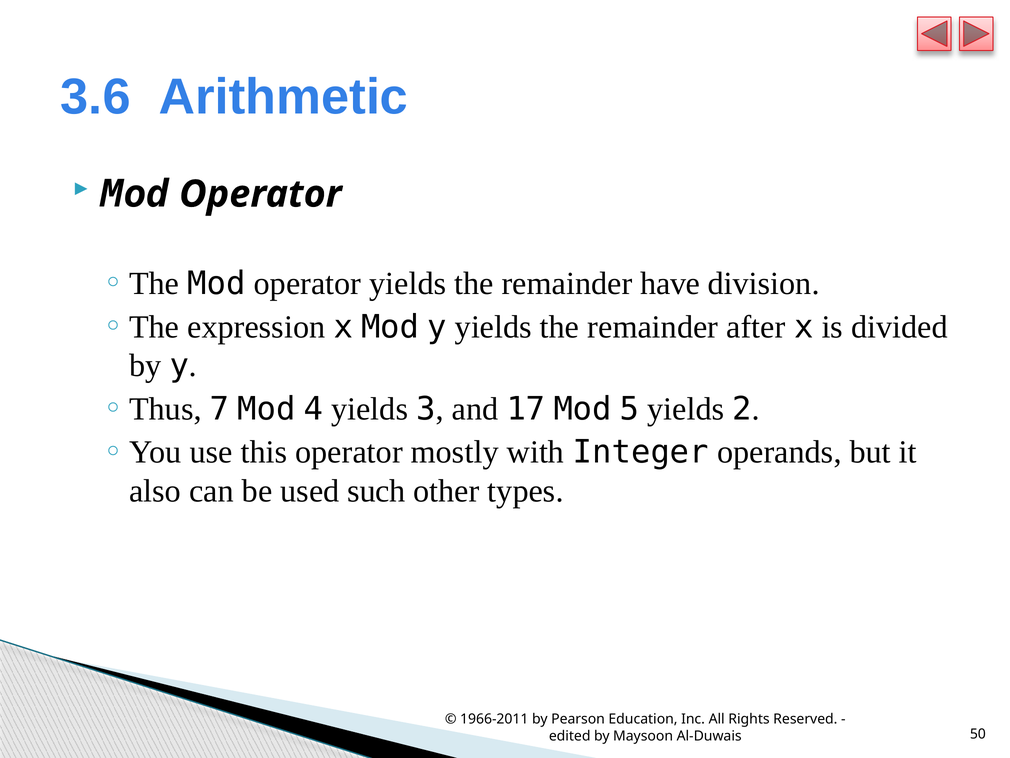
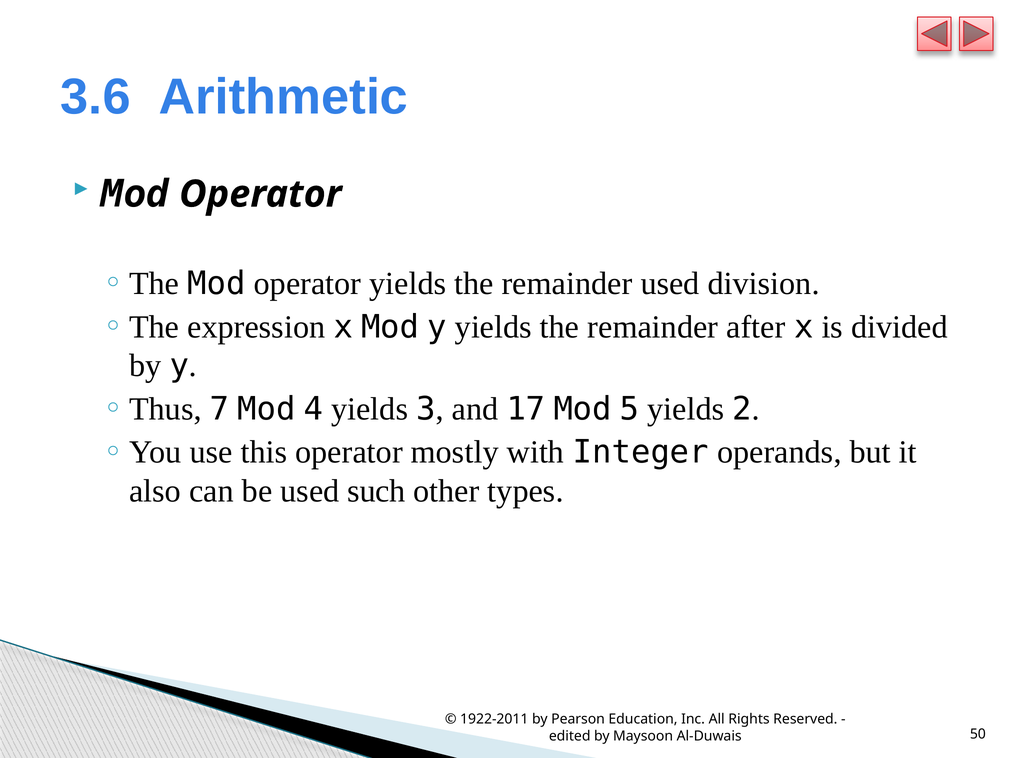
remainder have: have -> used
1966-2011: 1966-2011 -> 1922-2011
